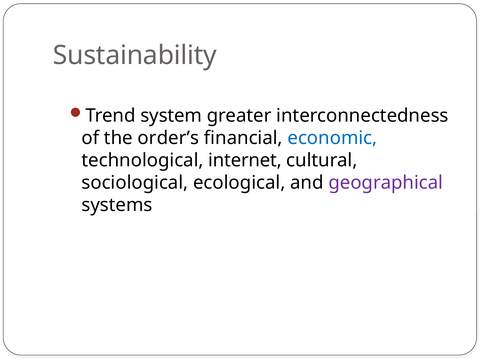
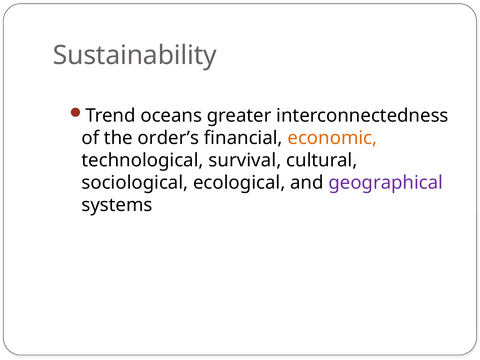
system: system -> oceans
economic colour: blue -> orange
internet: internet -> survival
